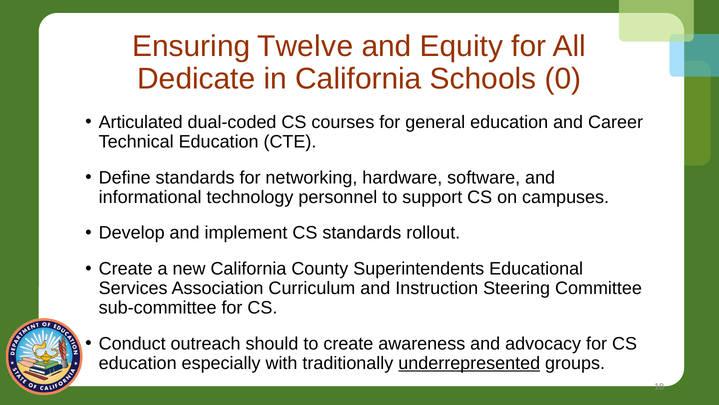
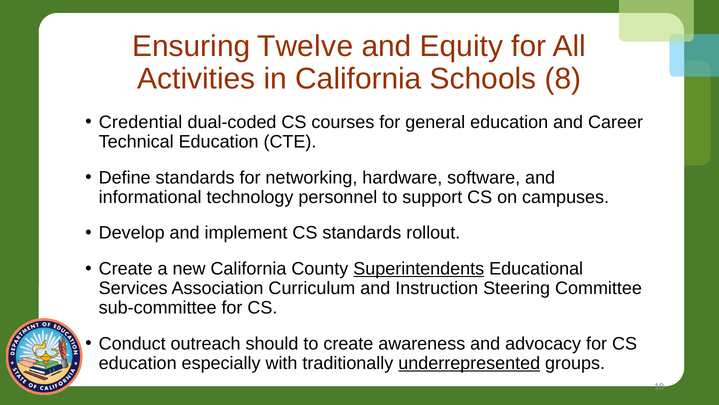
Dedicate: Dedicate -> Activities
0: 0 -> 8
Articulated: Articulated -> Credential
Superintendents underline: none -> present
